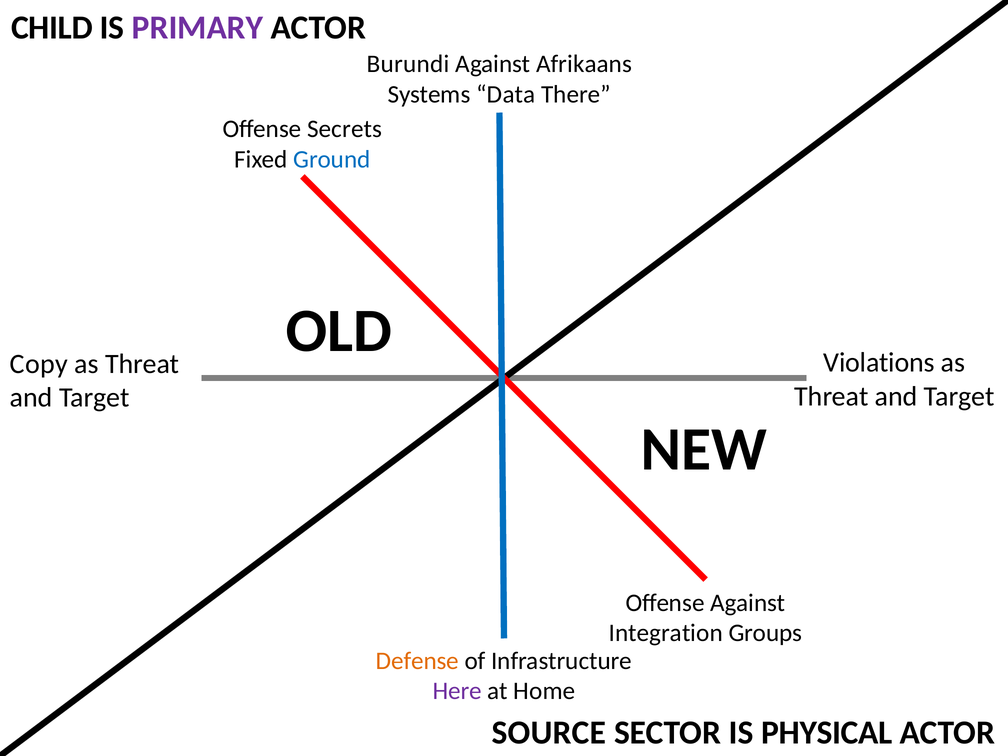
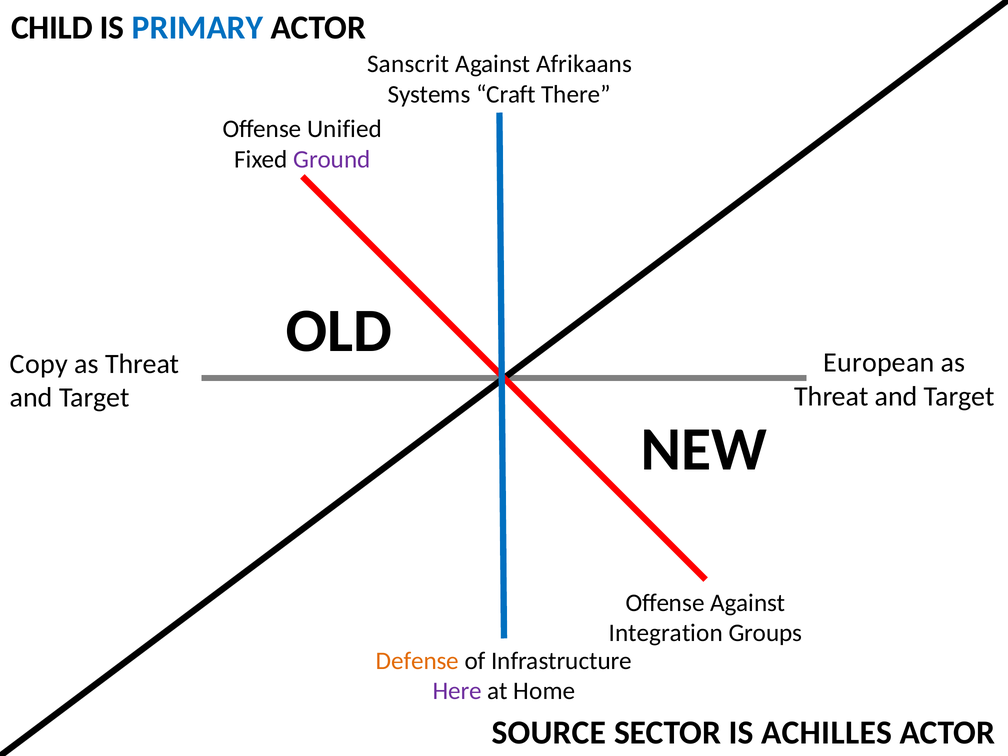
PRIMARY colour: purple -> blue
Burundi: Burundi -> Sanscrit
Data: Data -> Craft
Secrets: Secrets -> Unified
Ground colour: blue -> purple
Violations: Violations -> European
PHYSICAL: PHYSICAL -> ACHILLES
